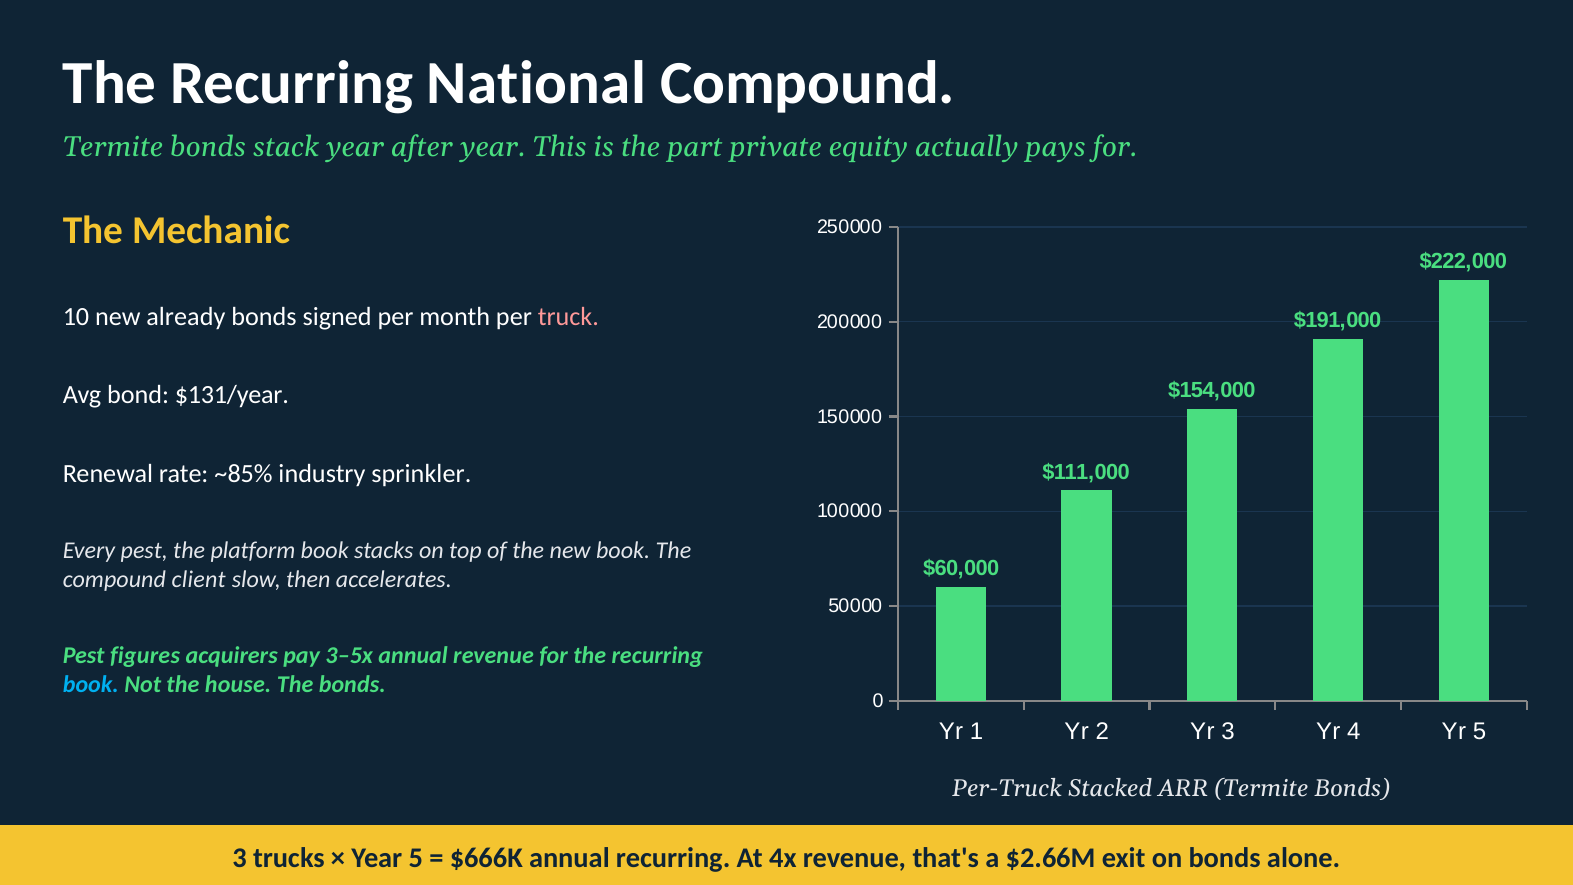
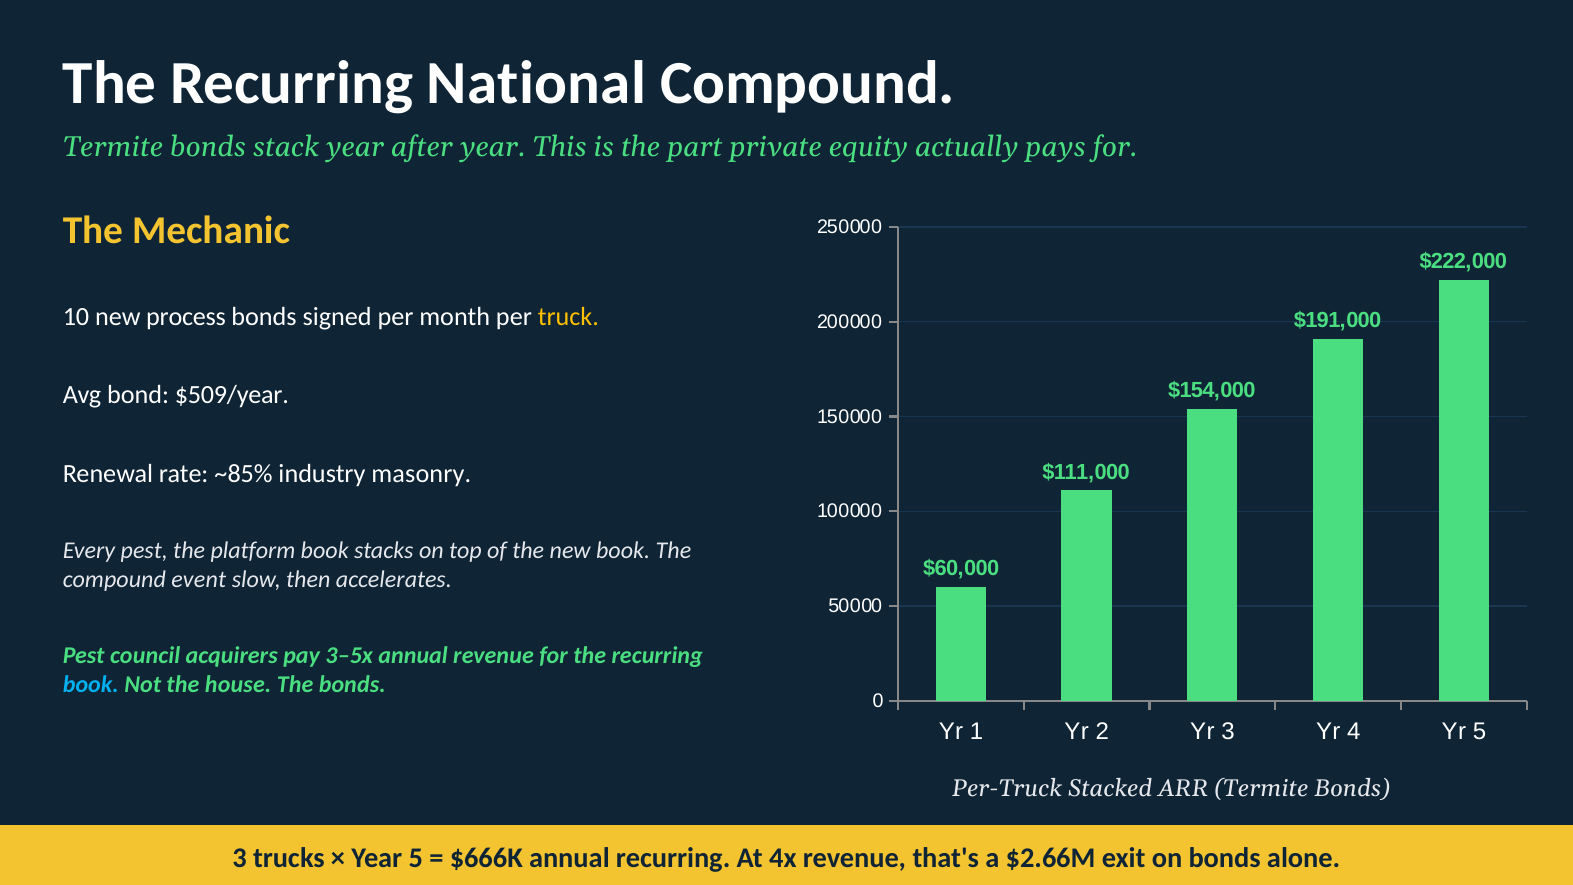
already: already -> process
truck colour: pink -> yellow
$131/year: $131/year -> $509/year
sprinkler: sprinkler -> masonry
client: client -> event
figures: figures -> council
